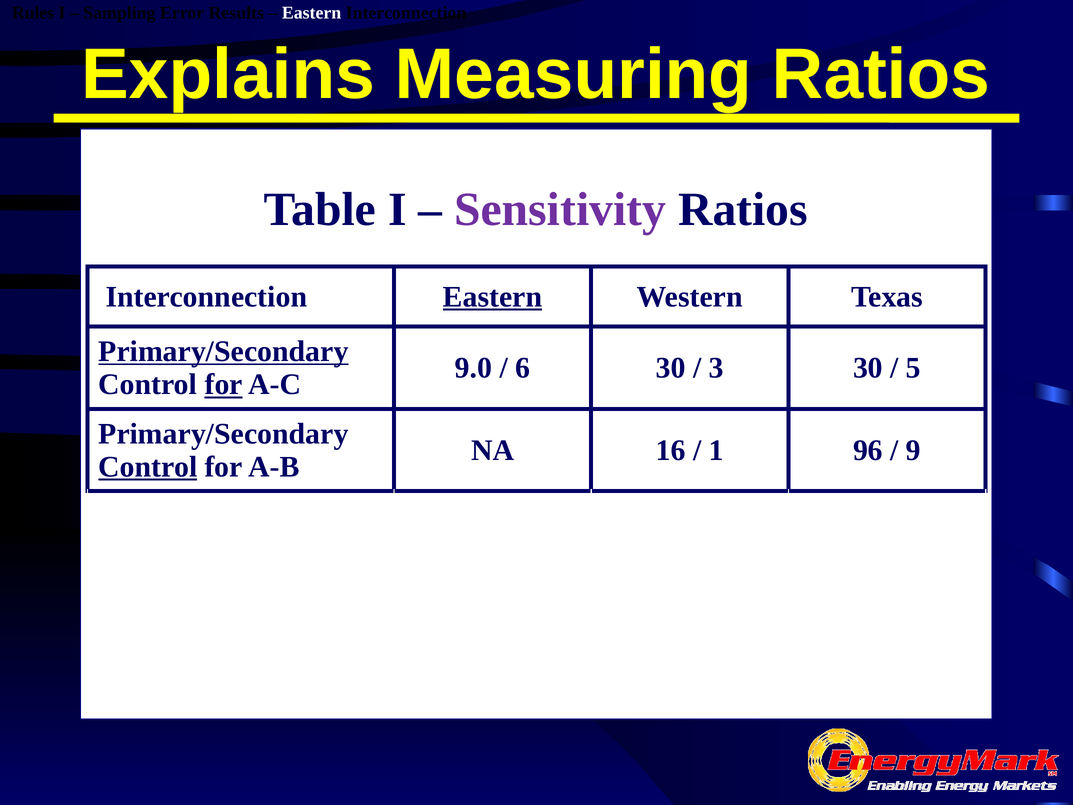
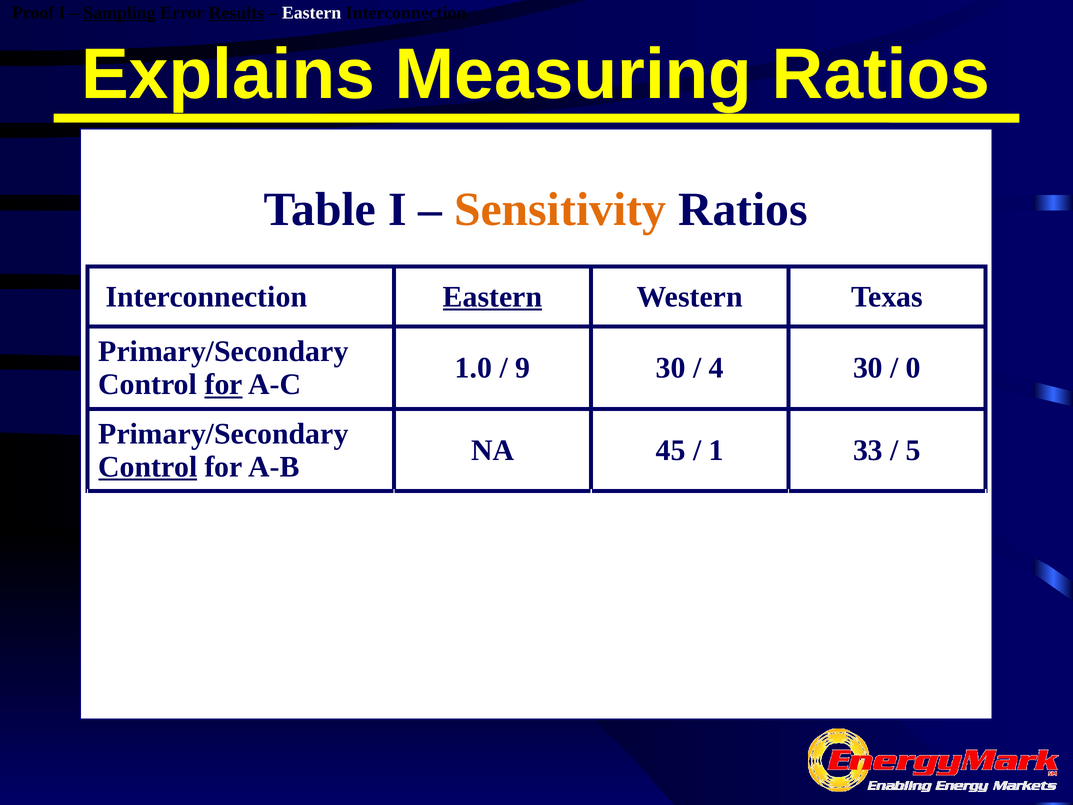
Rules: Rules -> Proof
Sampling underline: none -> present
Results underline: none -> present
Sensitivity colour: purple -> orange
Primary/Secondary at (223, 351) underline: present -> none
9.0: 9.0 -> 1.0
6: 6 -> 9
3: 3 -> 4
5: 5 -> 0
16: 16 -> 45
96: 96 -> 33
9: 9 -> 5
